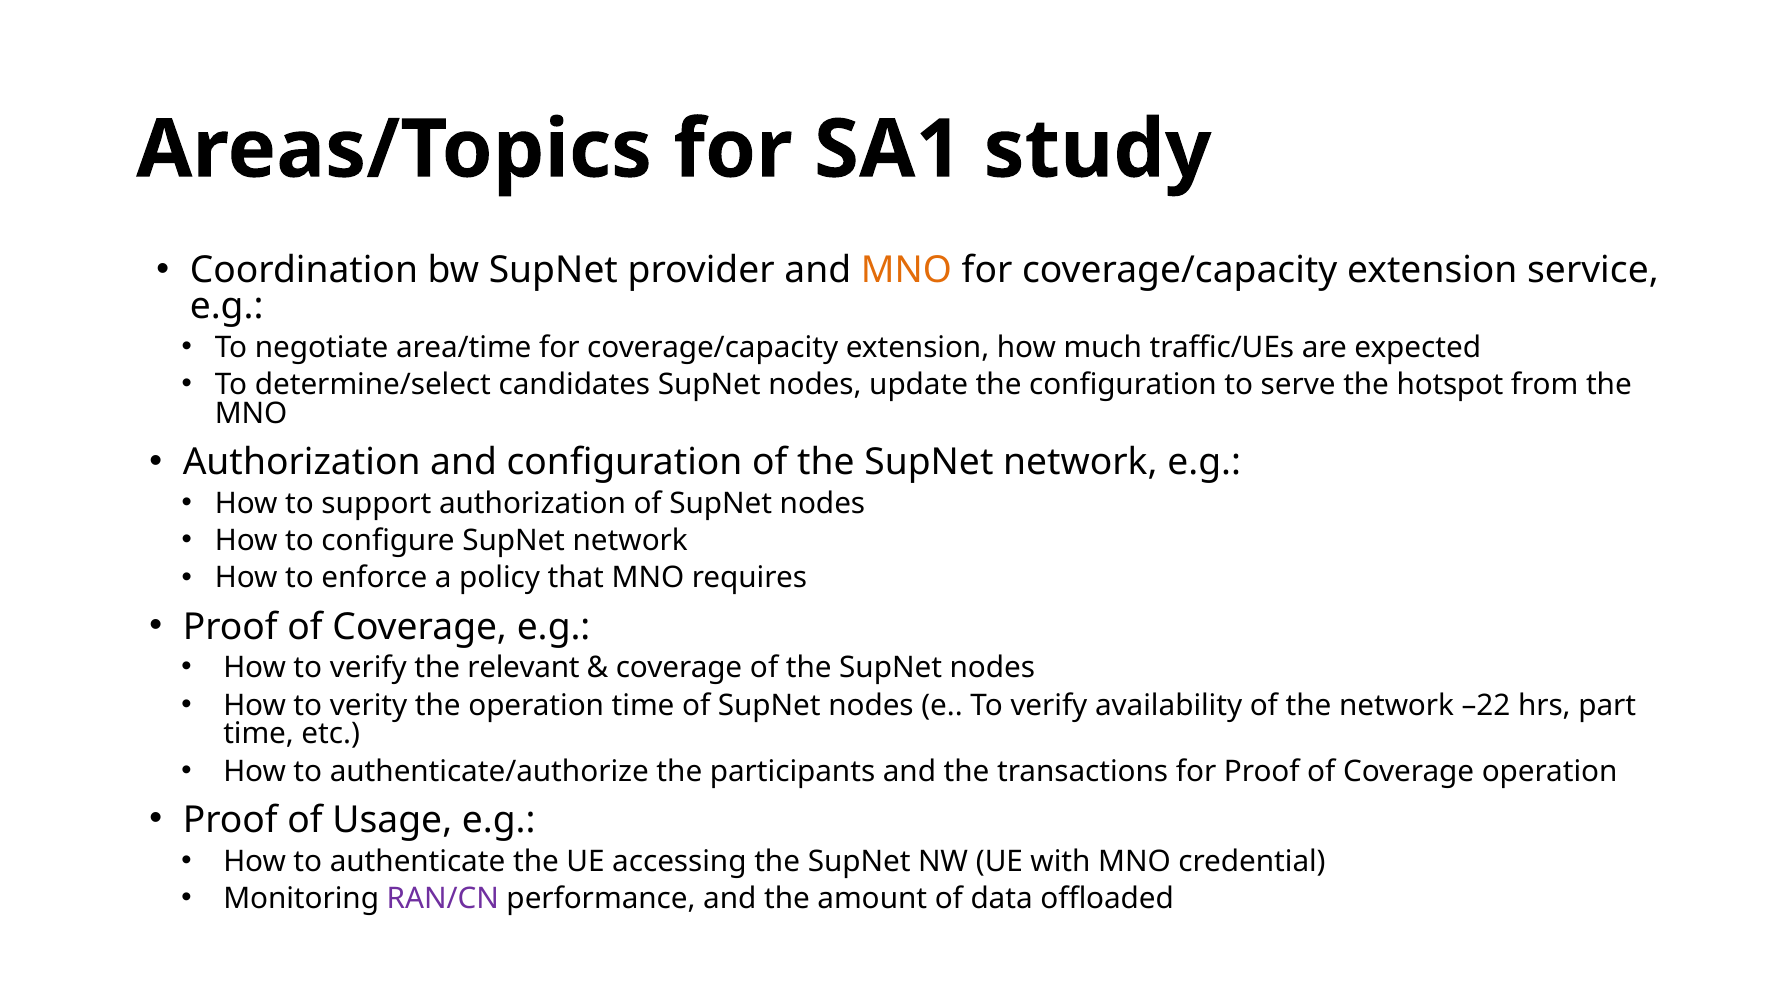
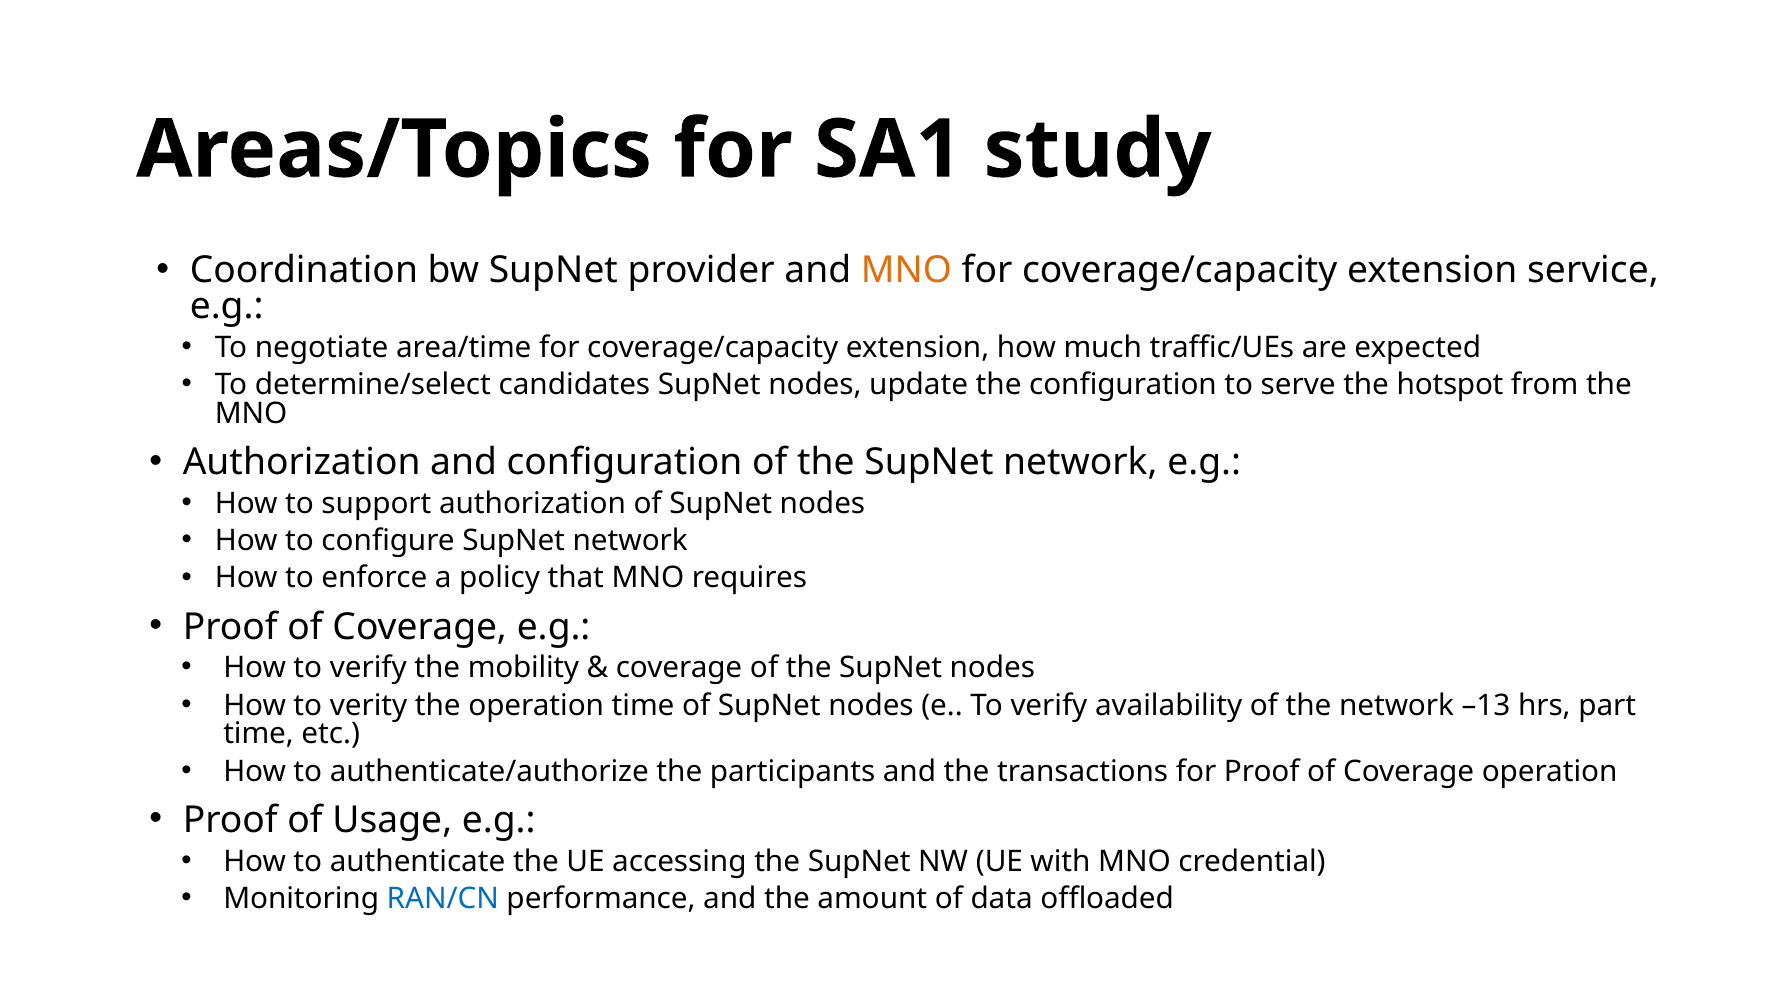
relevant: relevant -> mobility
–22: –22 -> –13
RAN/CN colour: purple -> blue
